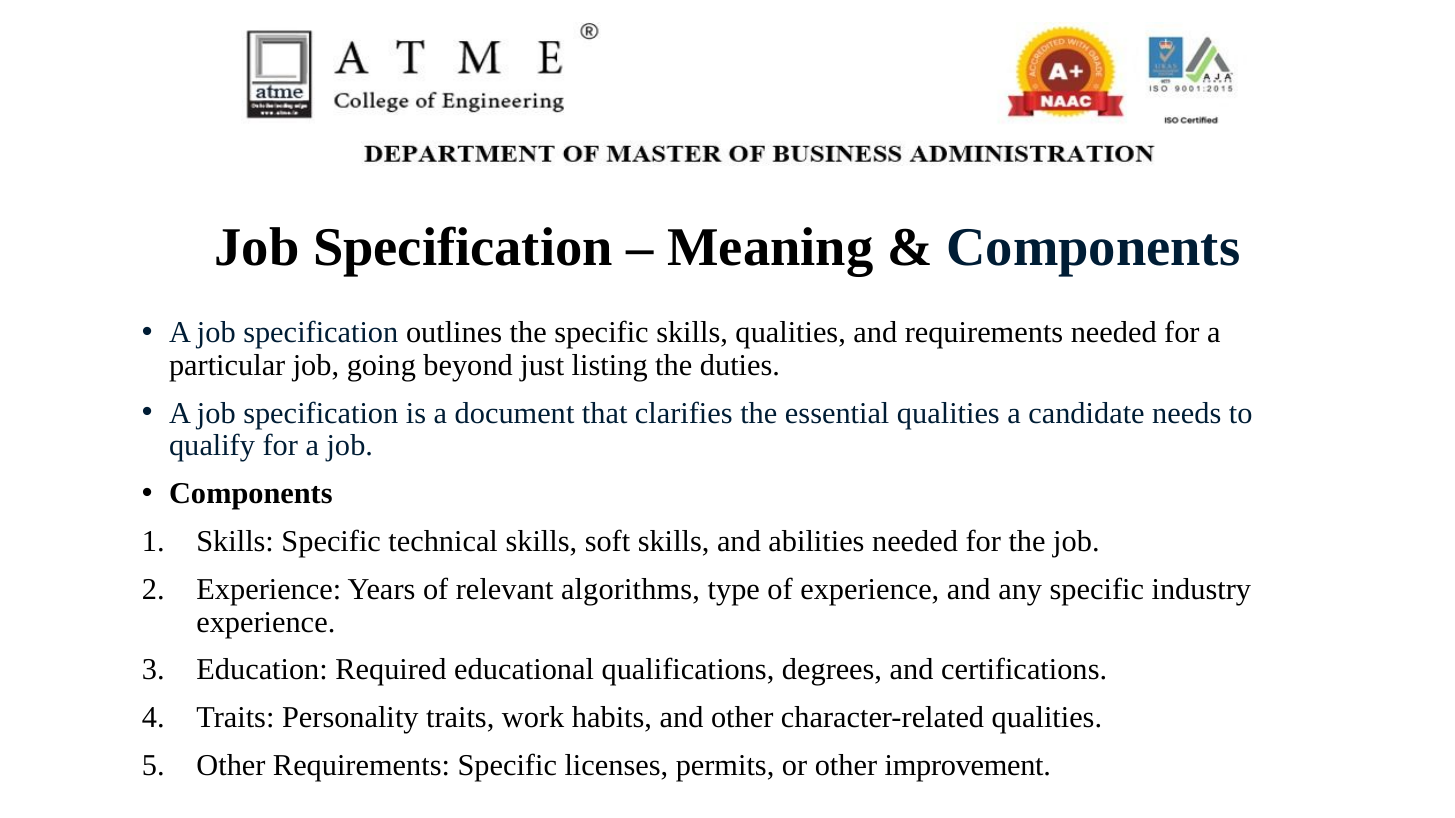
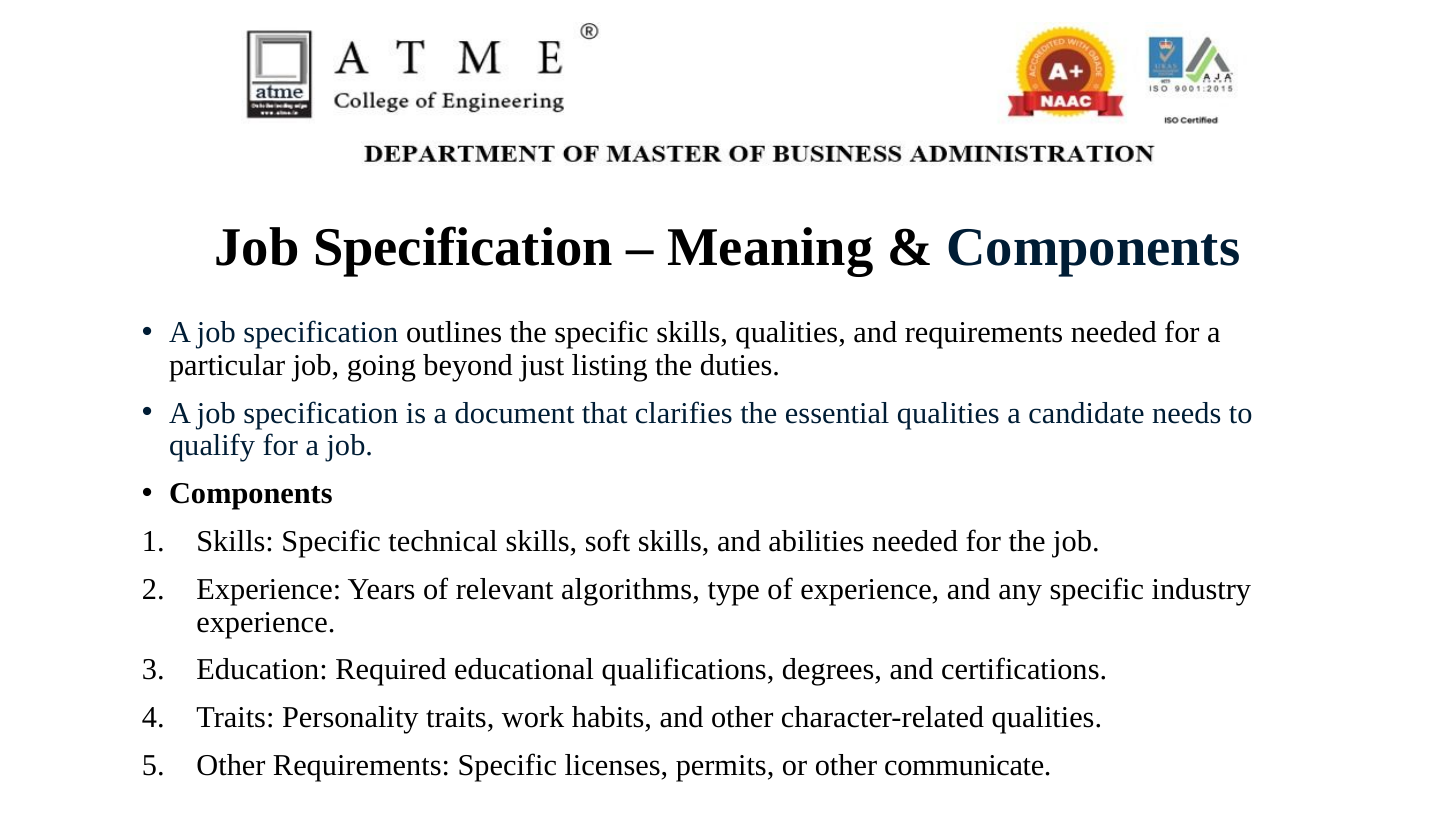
improvement: improvement -> communicate
